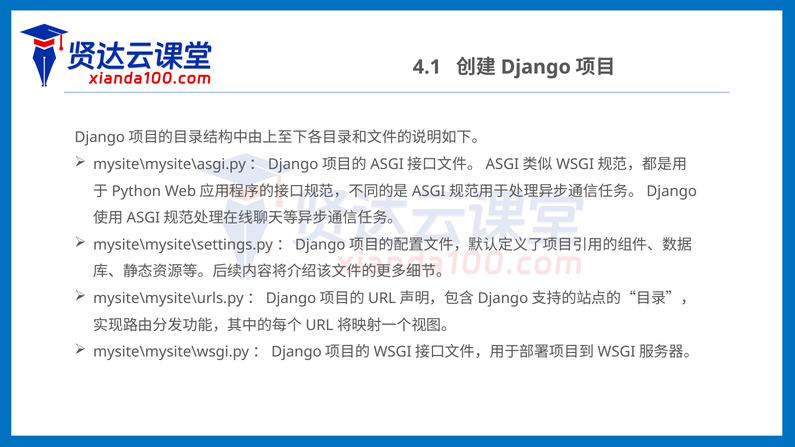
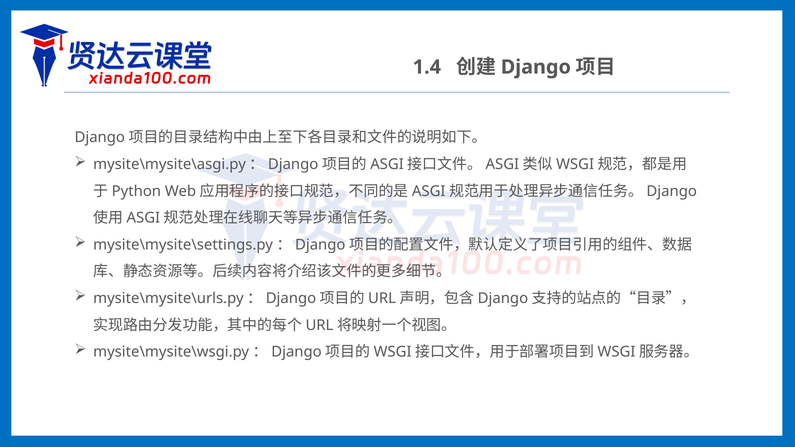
4.1: 4.1 -> 1.4
